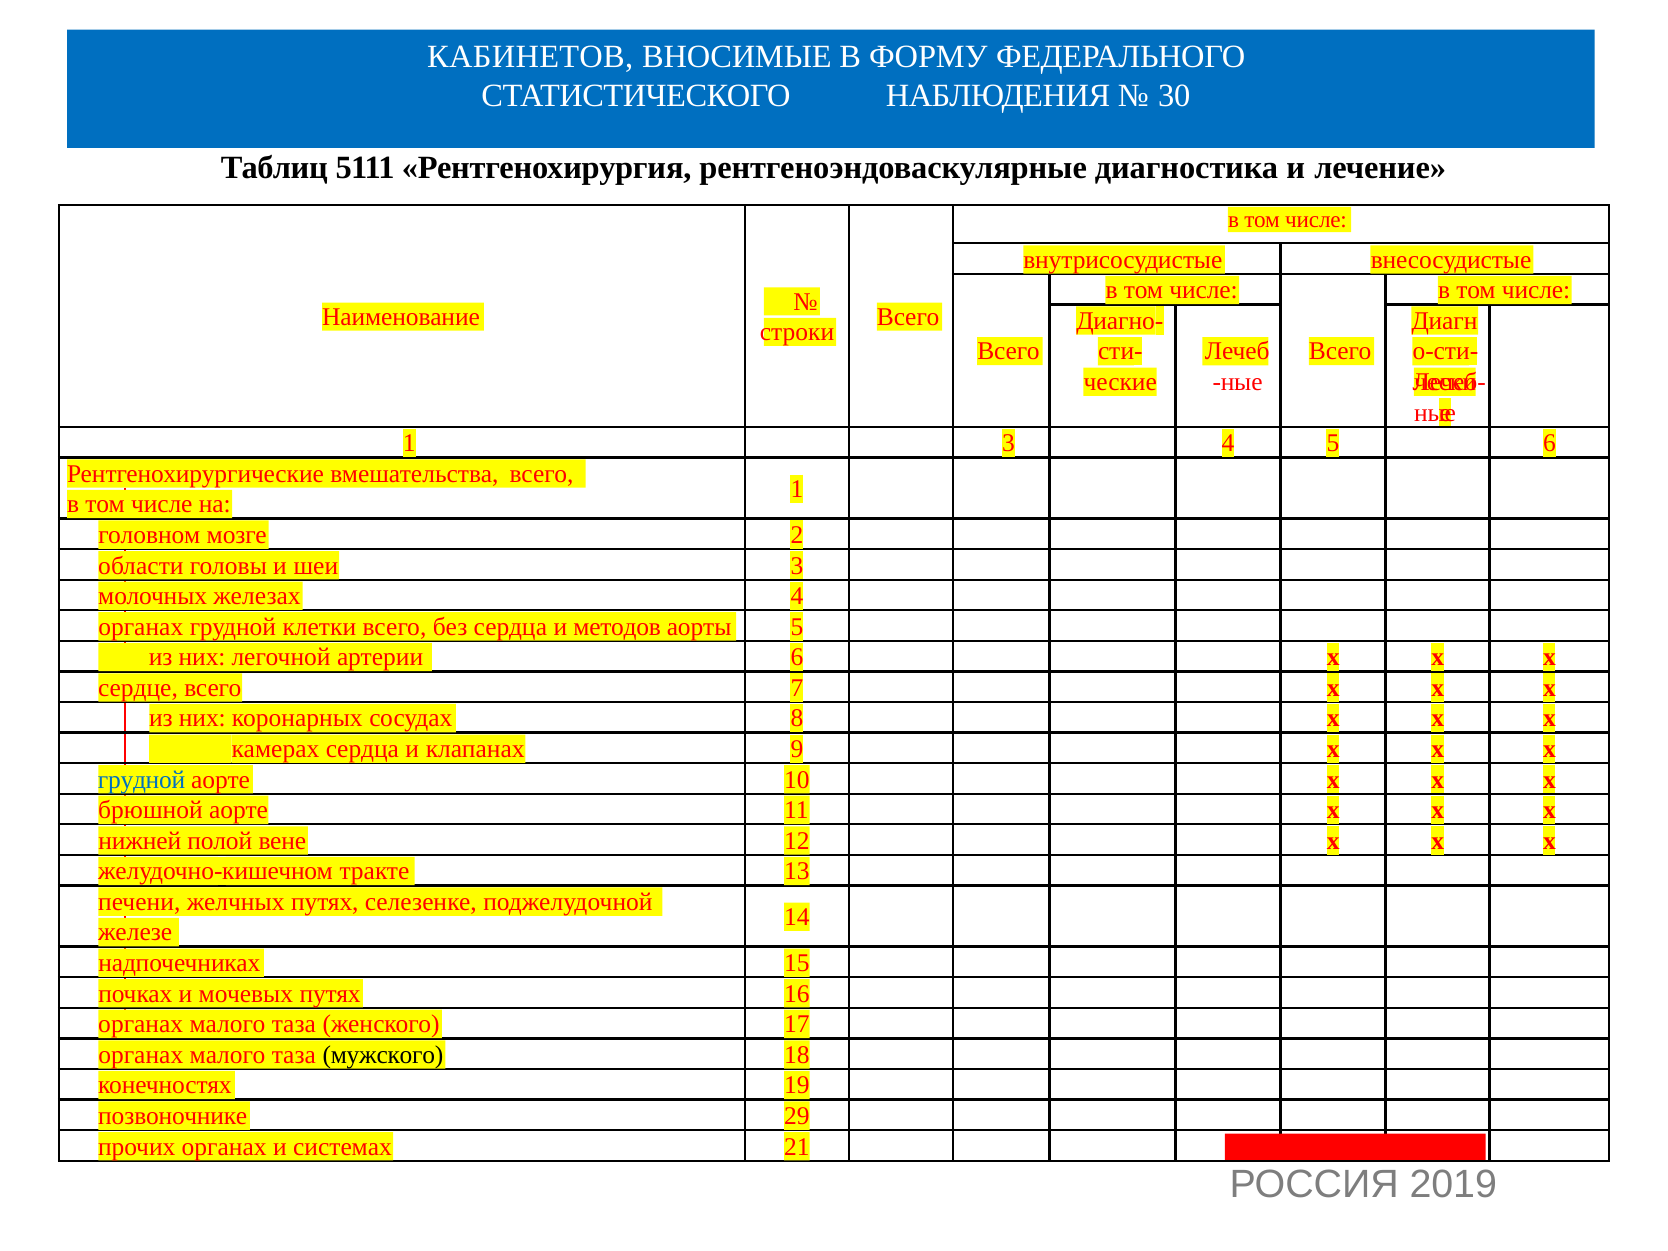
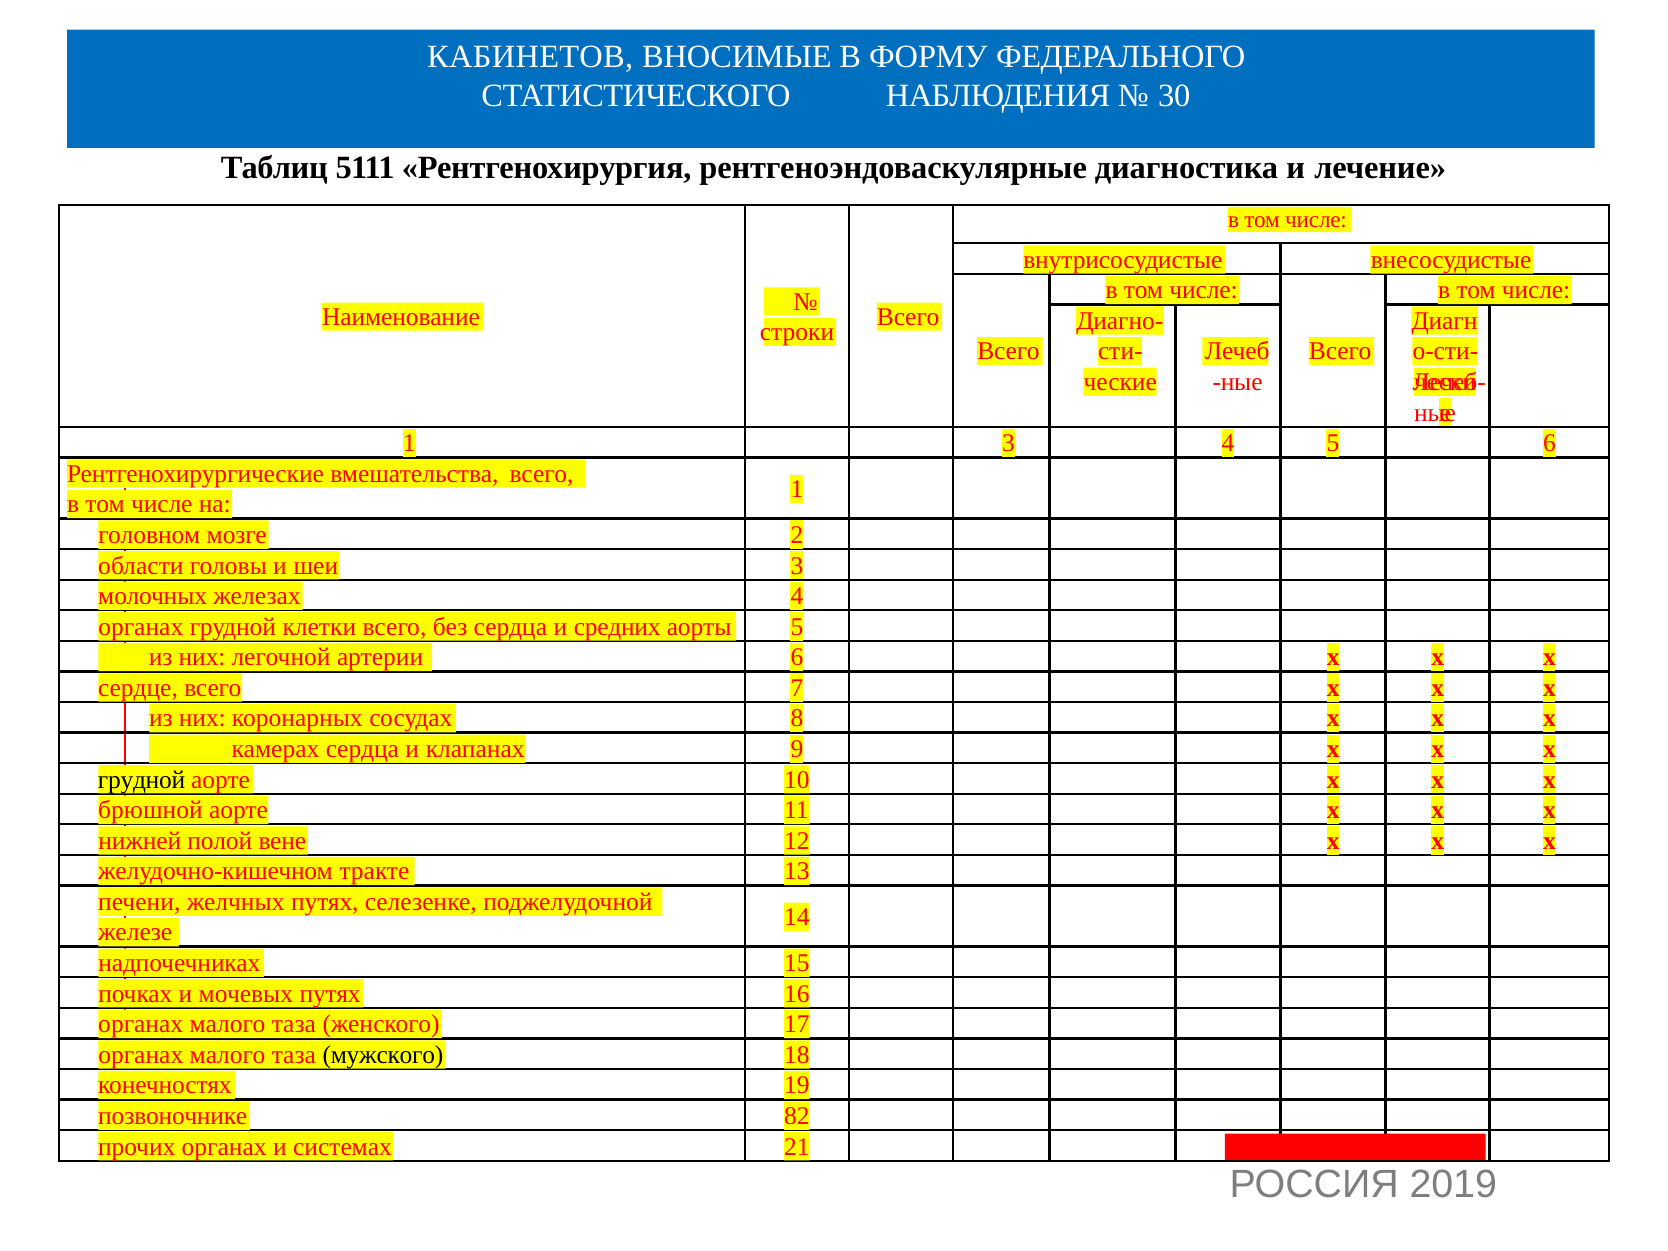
методов: методов -> средних
грудной at (142, 780) colour: blue -> black
29: 29 -> 82
